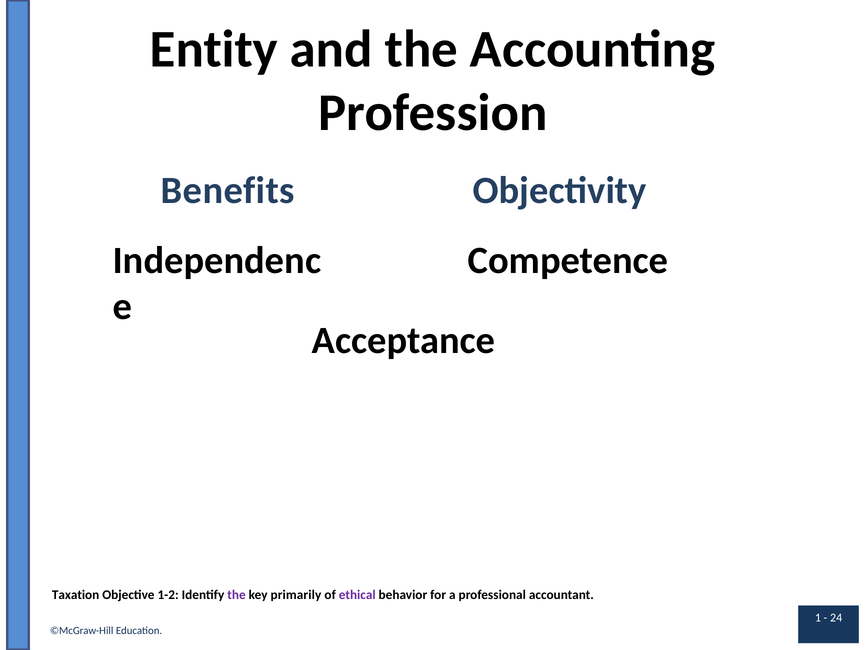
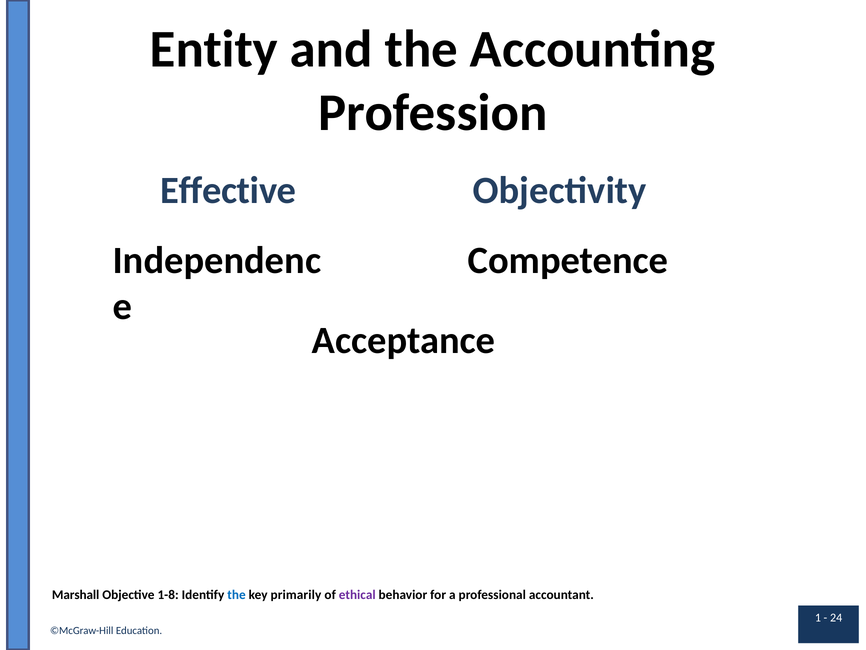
Benefits: Benefits -> Effective
Taxation: Taxation -> Marshall
1-2: 1-2 -> 1-8
the at (236, 594) colour: purple -> blue
